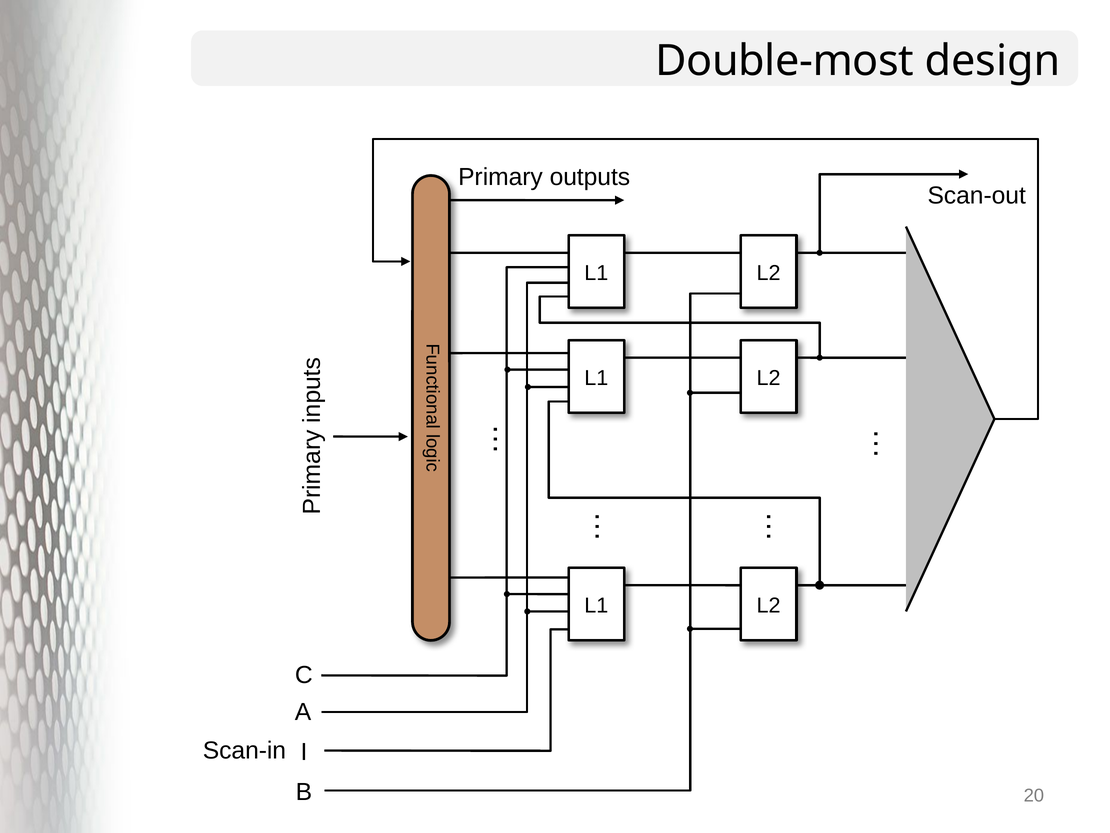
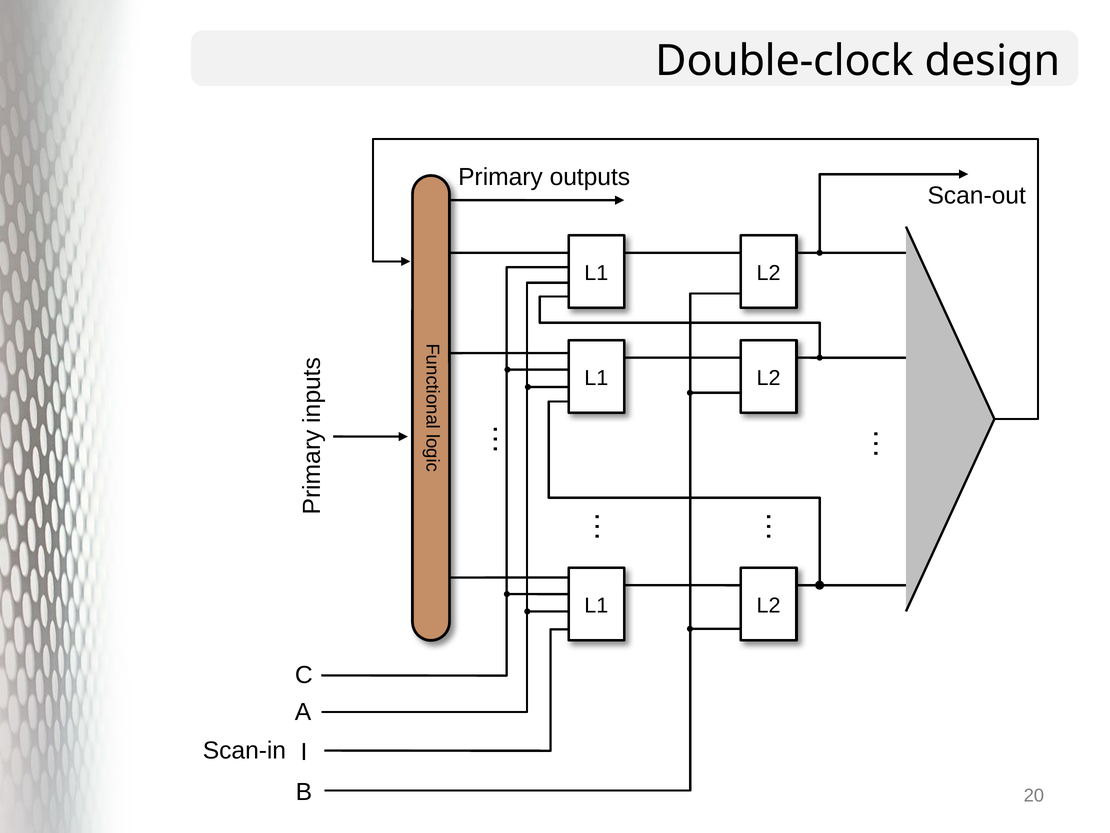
Double-most: Double-most -> Double-clock
